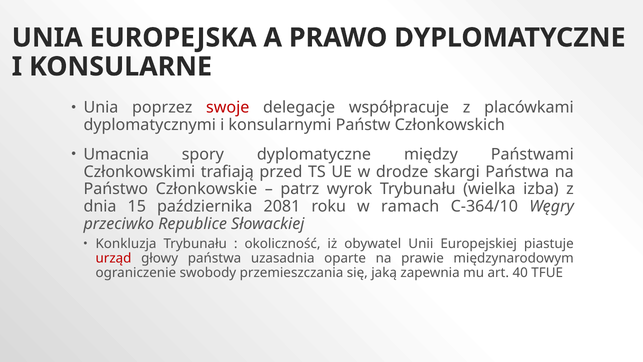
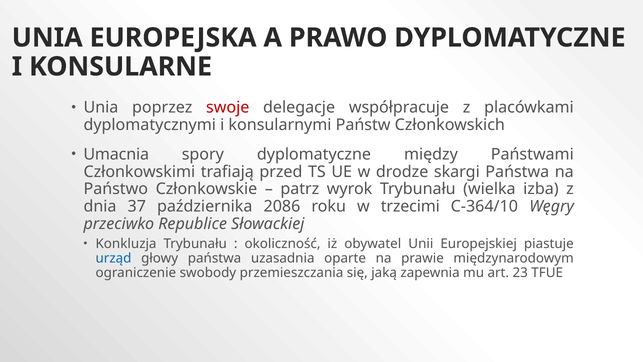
15: 15 -> 37
2081: 2081 -> 2086
ramach: ramach -> trzecimi
urząd colour: red -> blue
40: 40 -> 23
